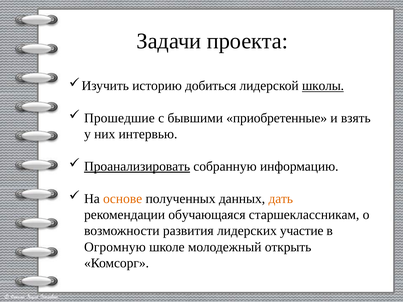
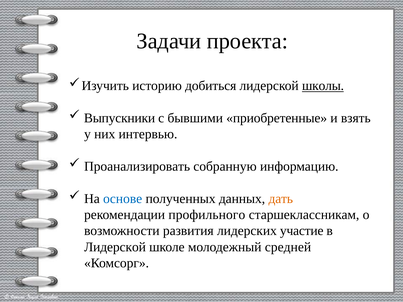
Прошедшие: Прошедшие -> Выпускники
Проанализировать underline: present -> none
основе colour: orange -> blue
обучающаяся: обучающаяся -> профильного
Огромную at (115, 247): Огромную -> Лидерской
открыть: открыть -> средней
